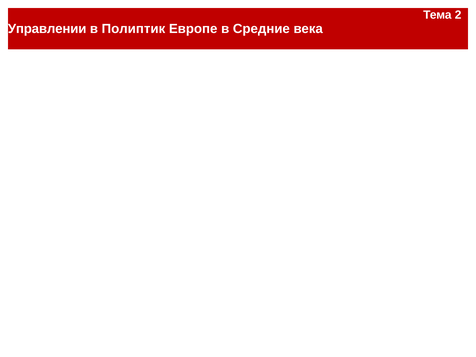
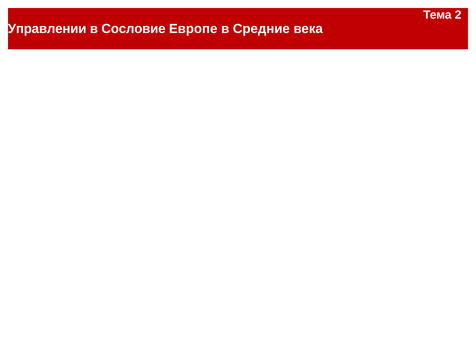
Полиптик: Полиптик -> Сословие
